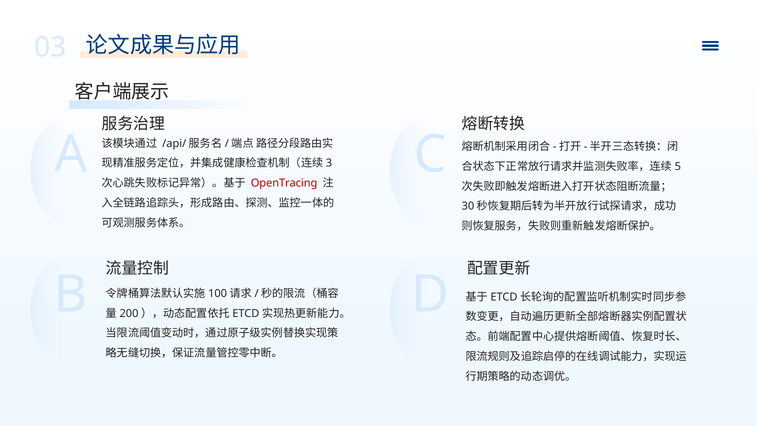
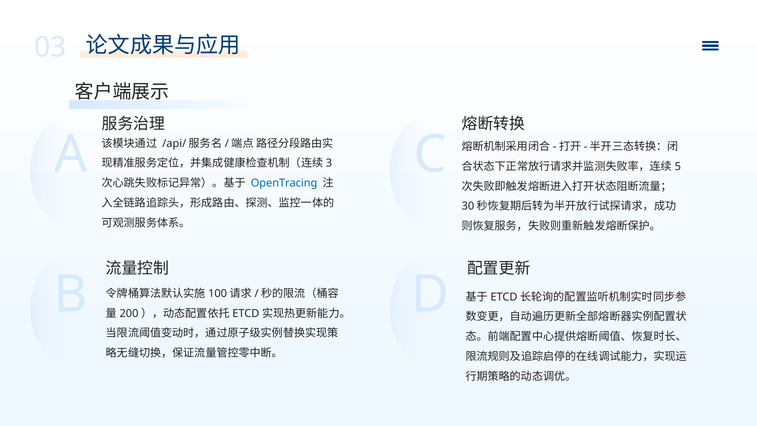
OpenTracing colour: red -> blue
